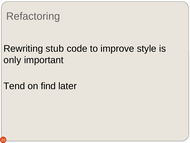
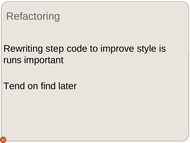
stub: stub -> step
only: only -> runs
